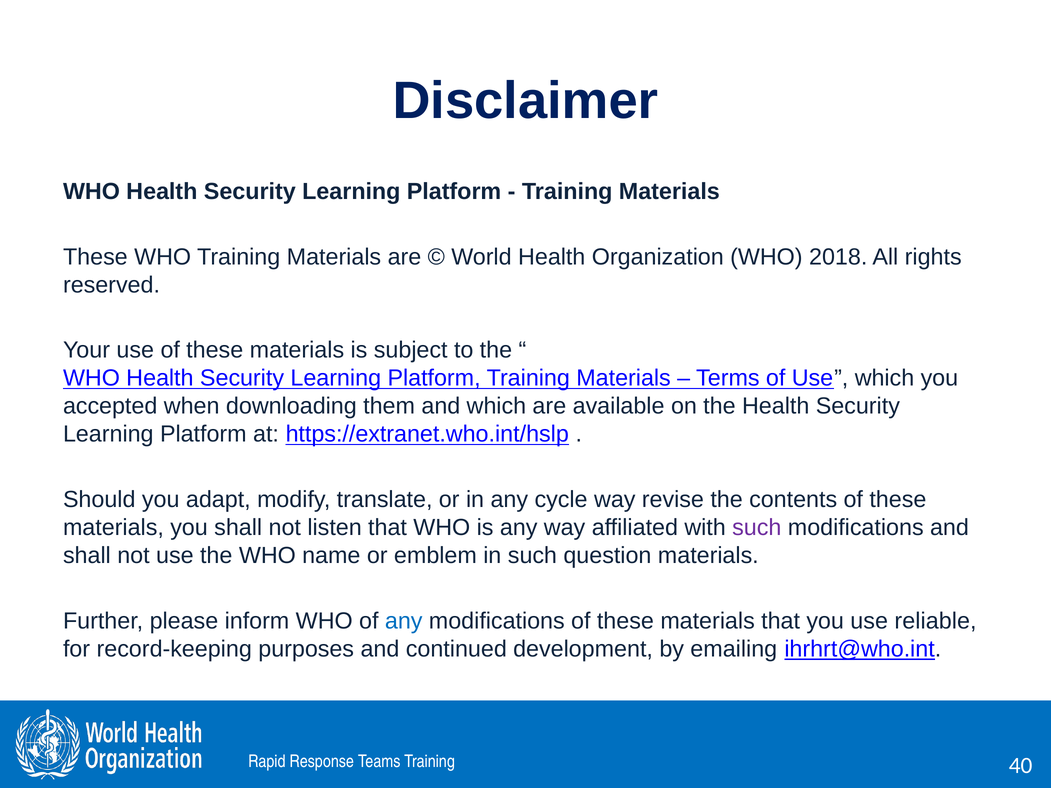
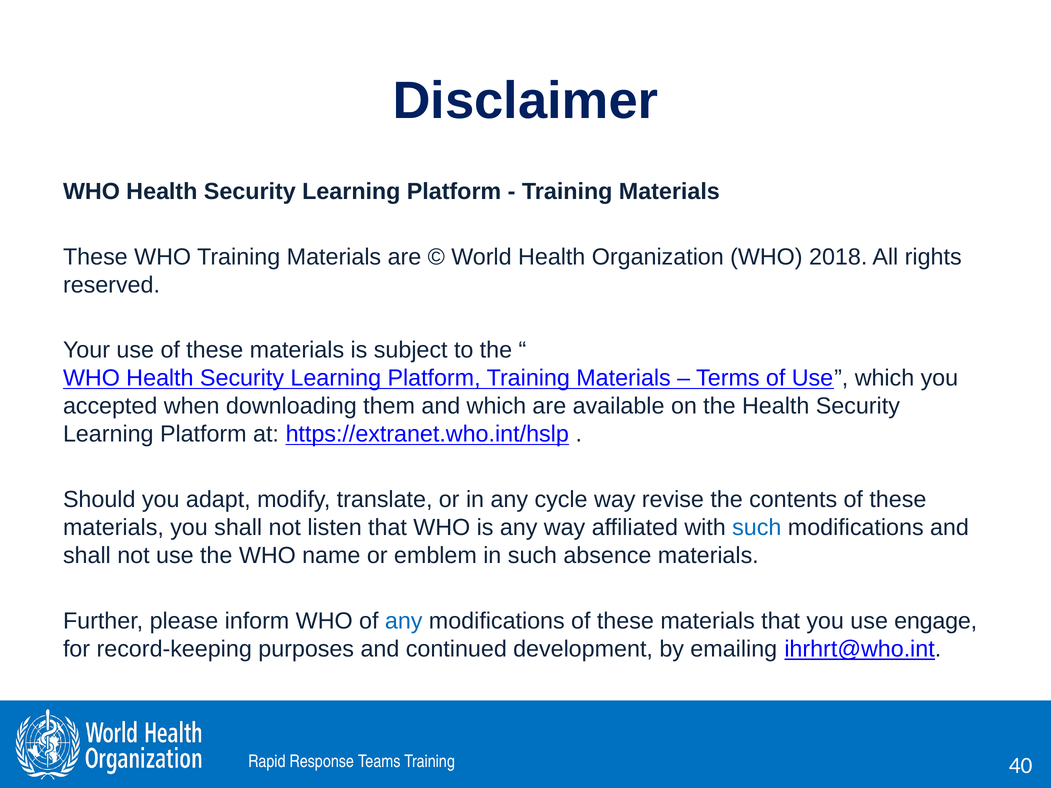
such at (757, 528) colour: purple -> blue
question: question -> absence
reliable: reliable -> engage
